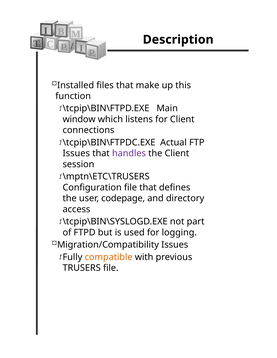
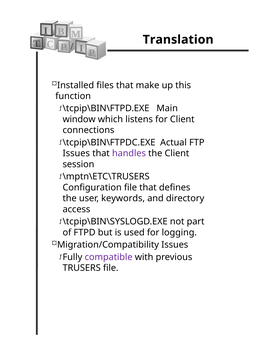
Description: Description -> Translation
codepage: codepage -> keywords
compatible colour: orange -> purple
